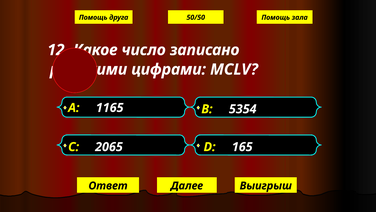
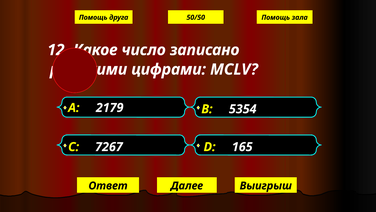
1165: 1165 -> 2179
2065: 2065 -> 7267
